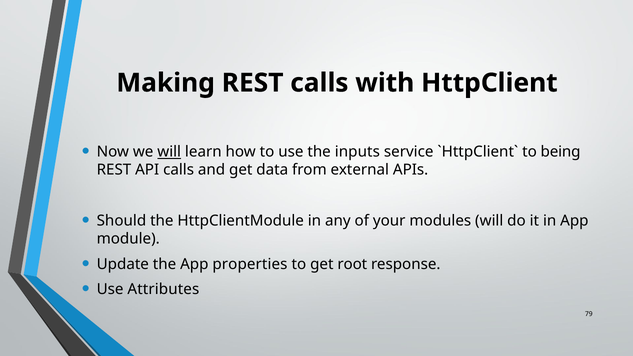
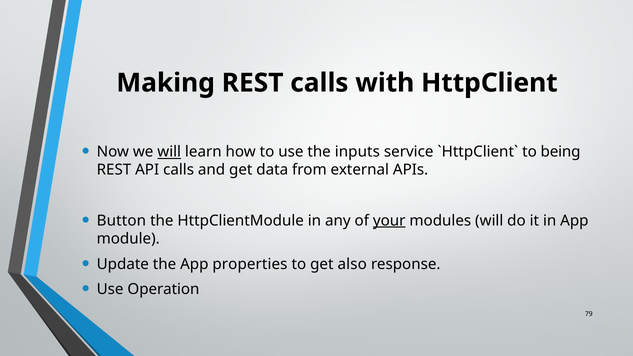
Should: Should -> Button
your underline: none -> present
root: root -> also
Attributes: Attributes -> Operation
